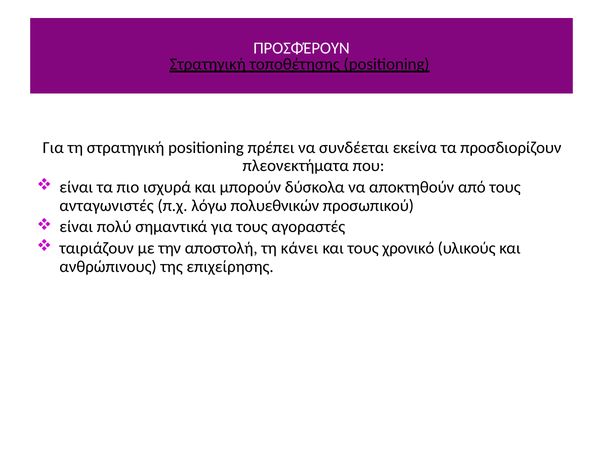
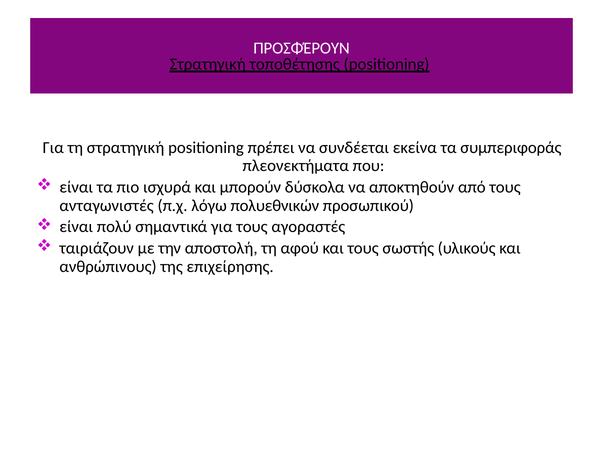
προσδιορίζουν: προσδιορίζουν -> συμπεριφοράς
κάνει: κάνει -> αφού
χρονικό: χρονικό -> σωστής
